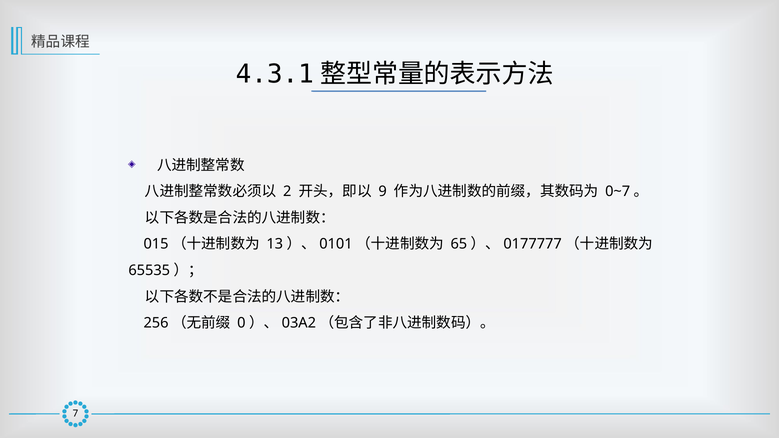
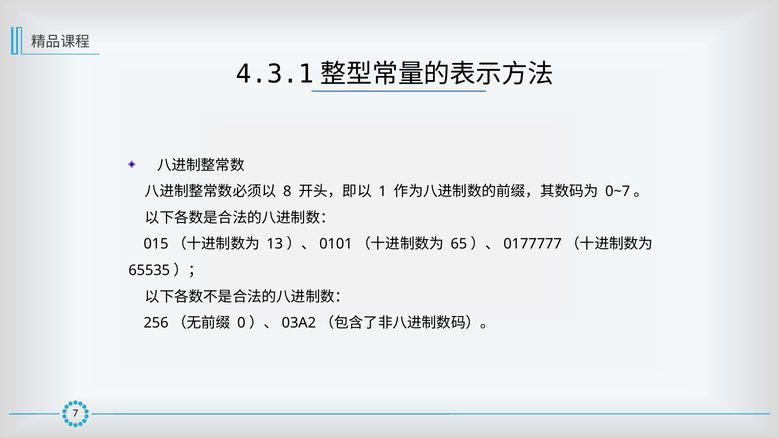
2: 2 -> 8
9: 9 -> 1
